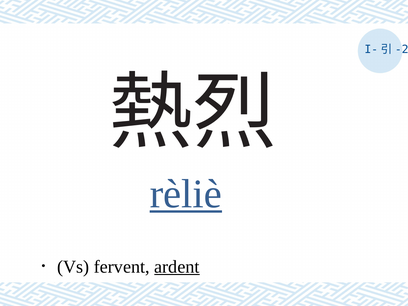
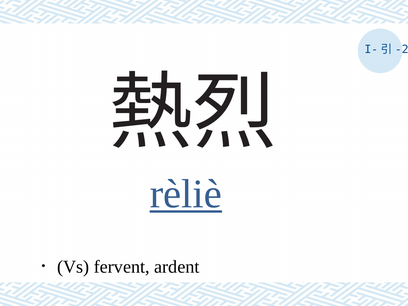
ardent underline: present -> none
